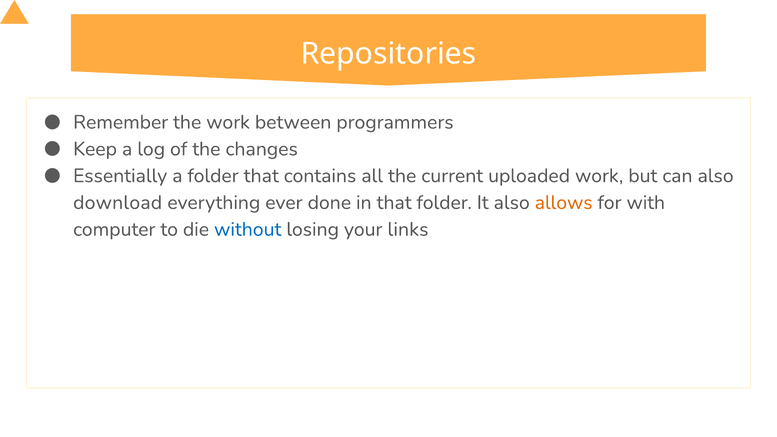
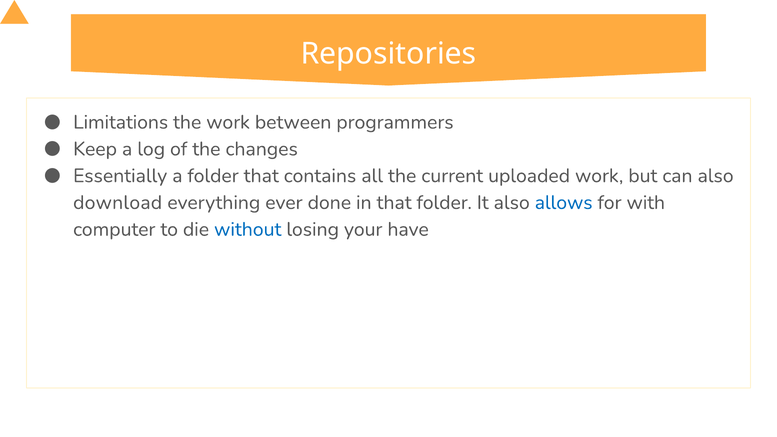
Remember: Remember -> Limitations
allows colour: orange -> blue
links: links -> have
